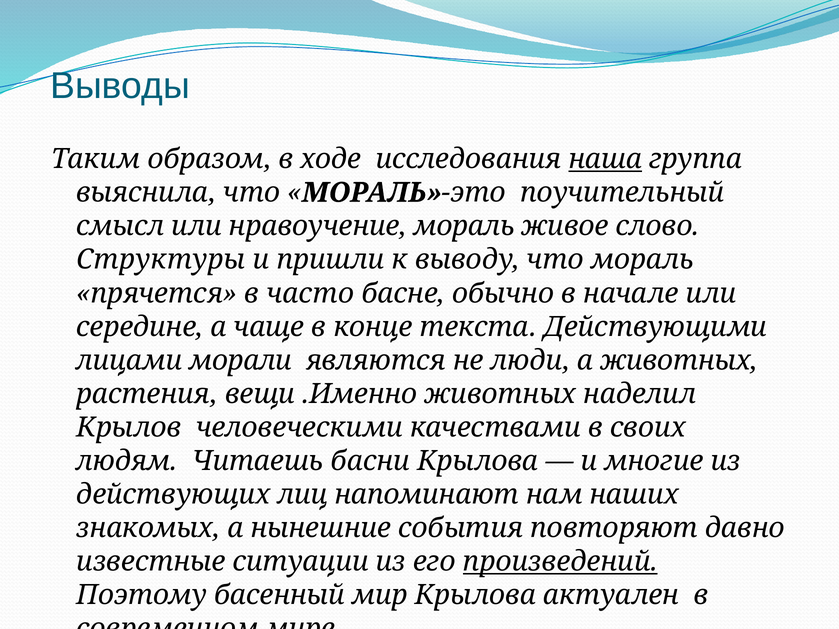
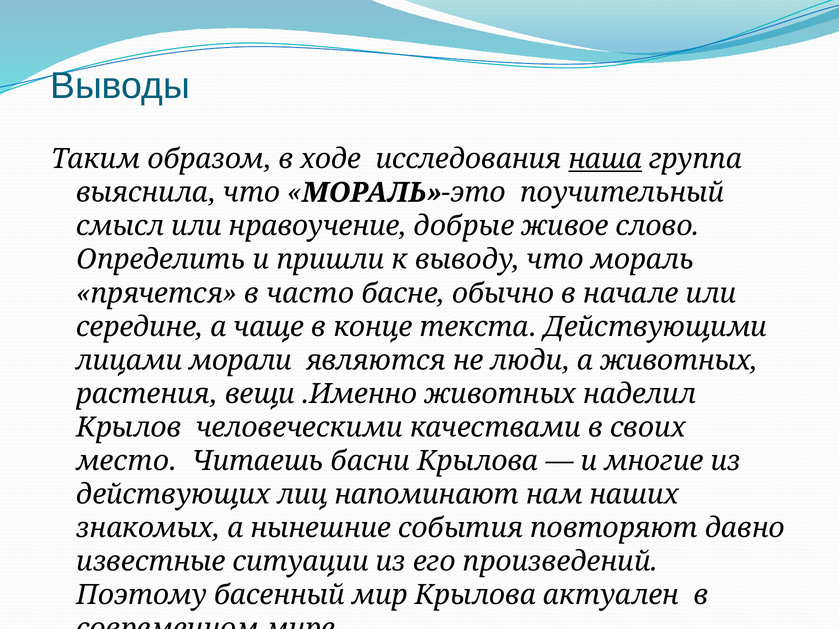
нравоучение мораль: мораль -> добрые
Структуры: Структуры -> Определить
людям: людям -> место
произведений underline: present -> none
